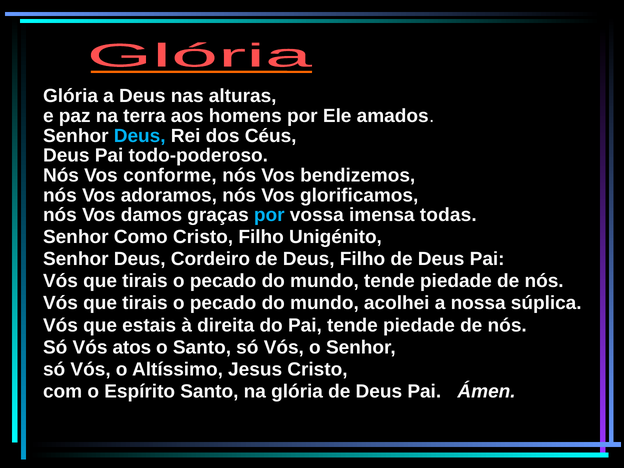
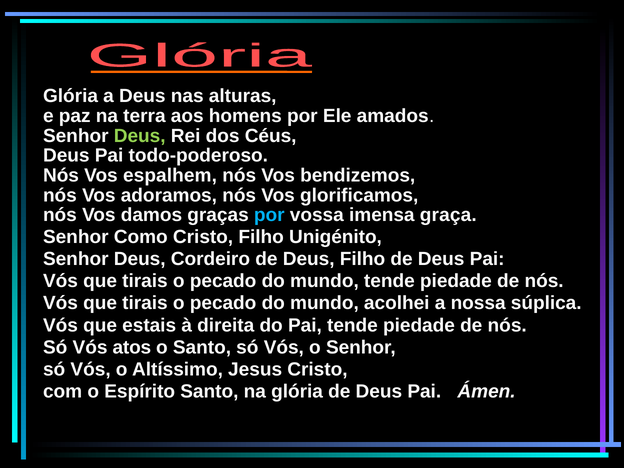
Deus at (140, 136) colour: light blue -> light green
conforme: conforme -> espalhem
todas: todas -> graça
